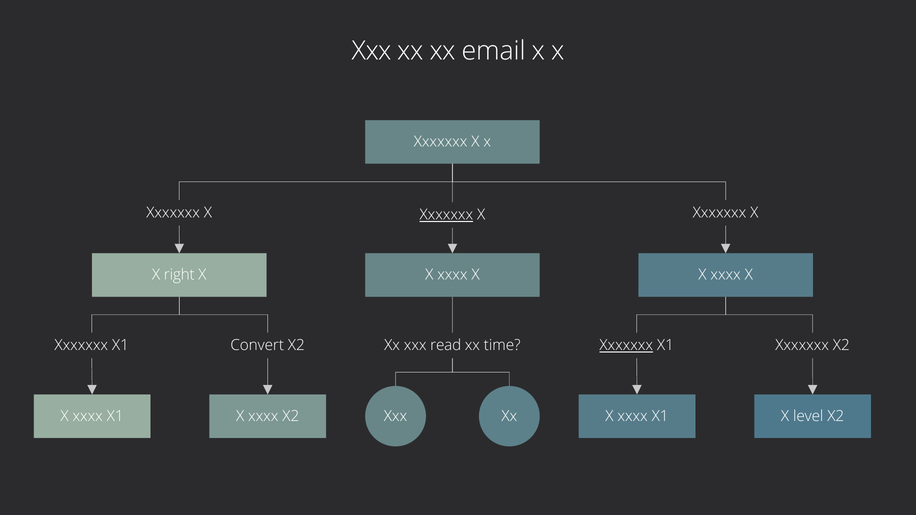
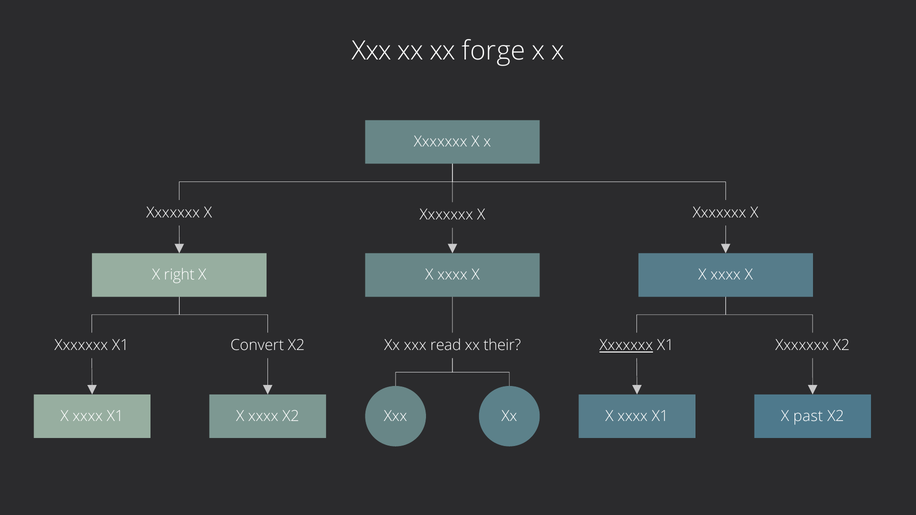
email: email -> forge
Xxxxxxx at (446, 215) underline: present -> none
time: time -> their
level: level -> past
